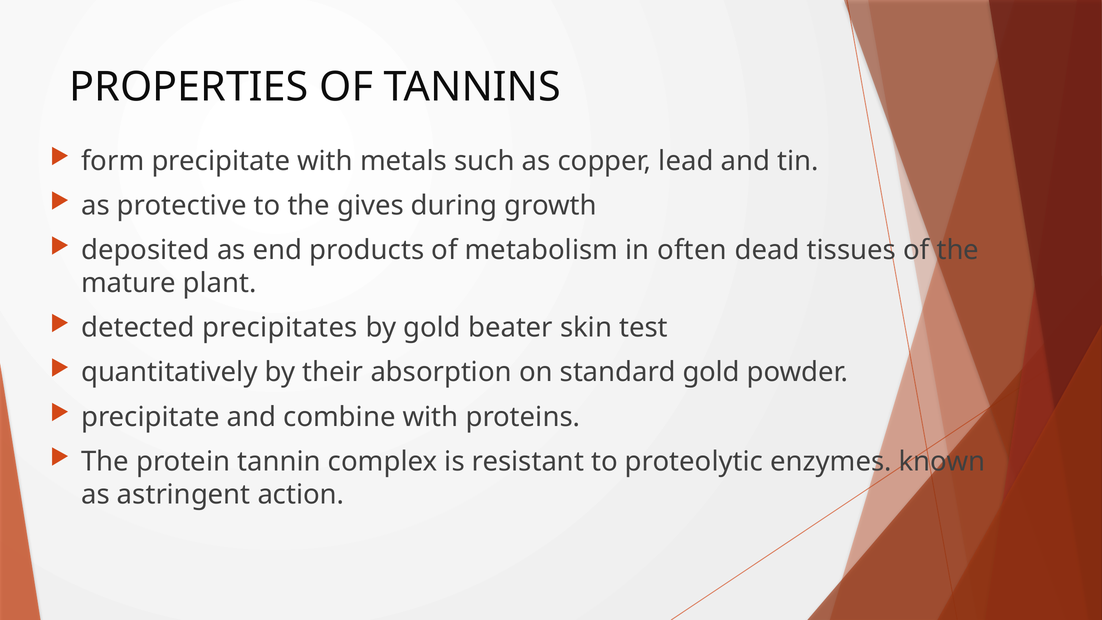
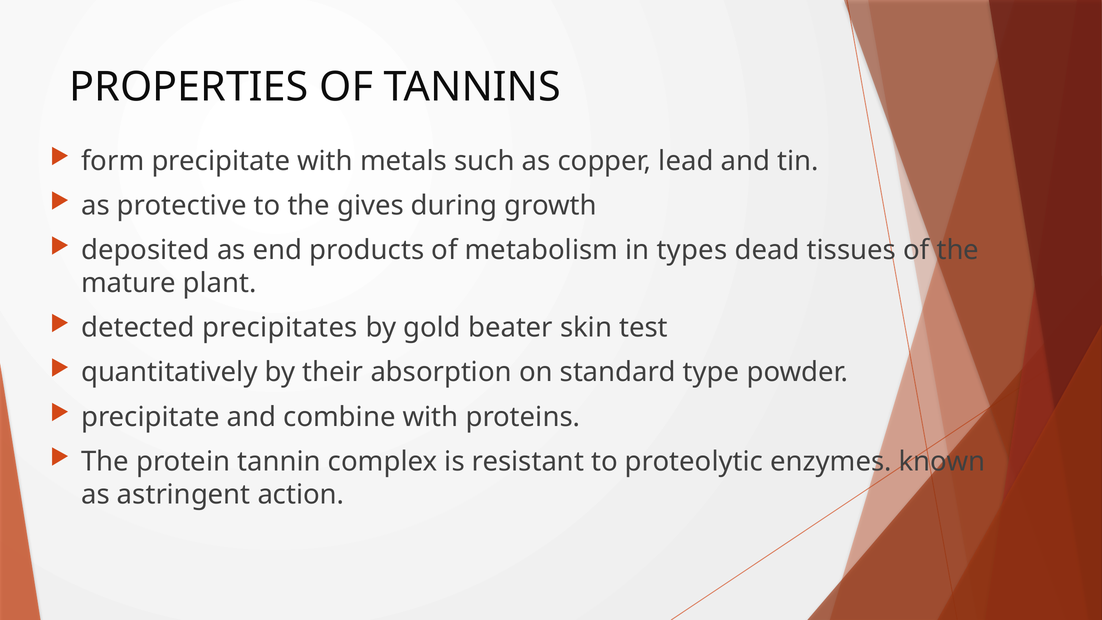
often: often -> types
standard gold: gold -> type
